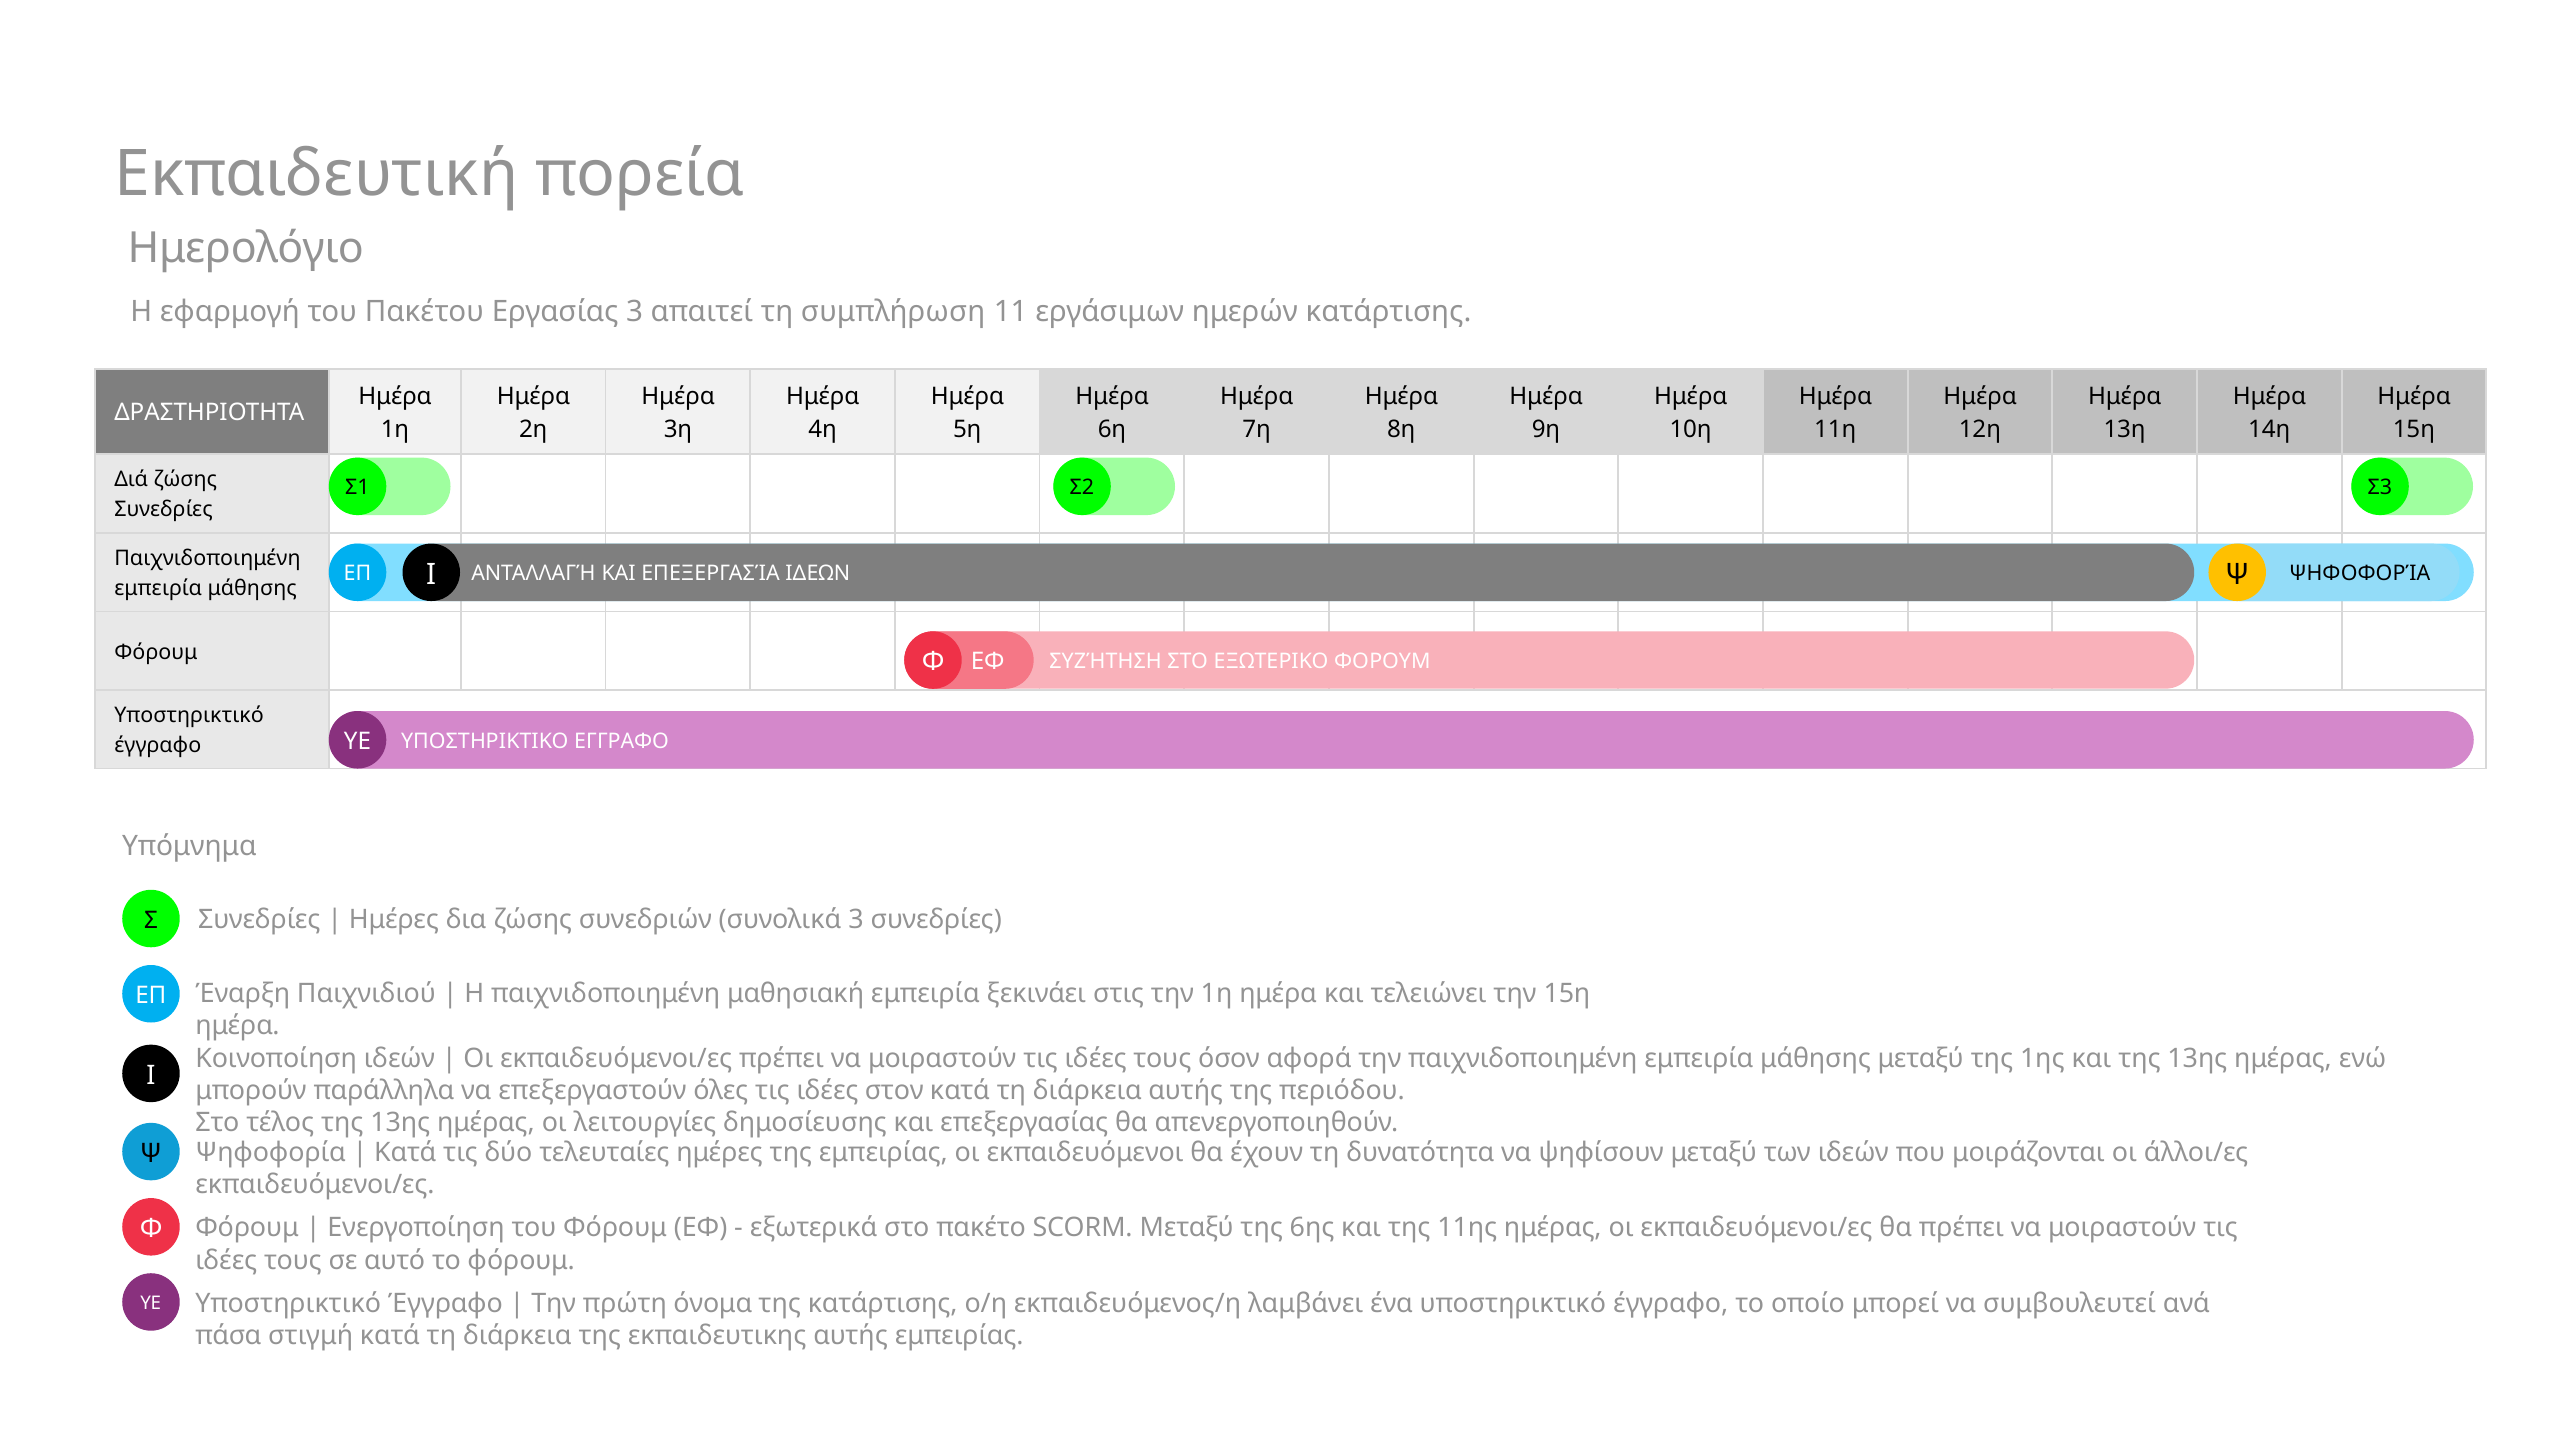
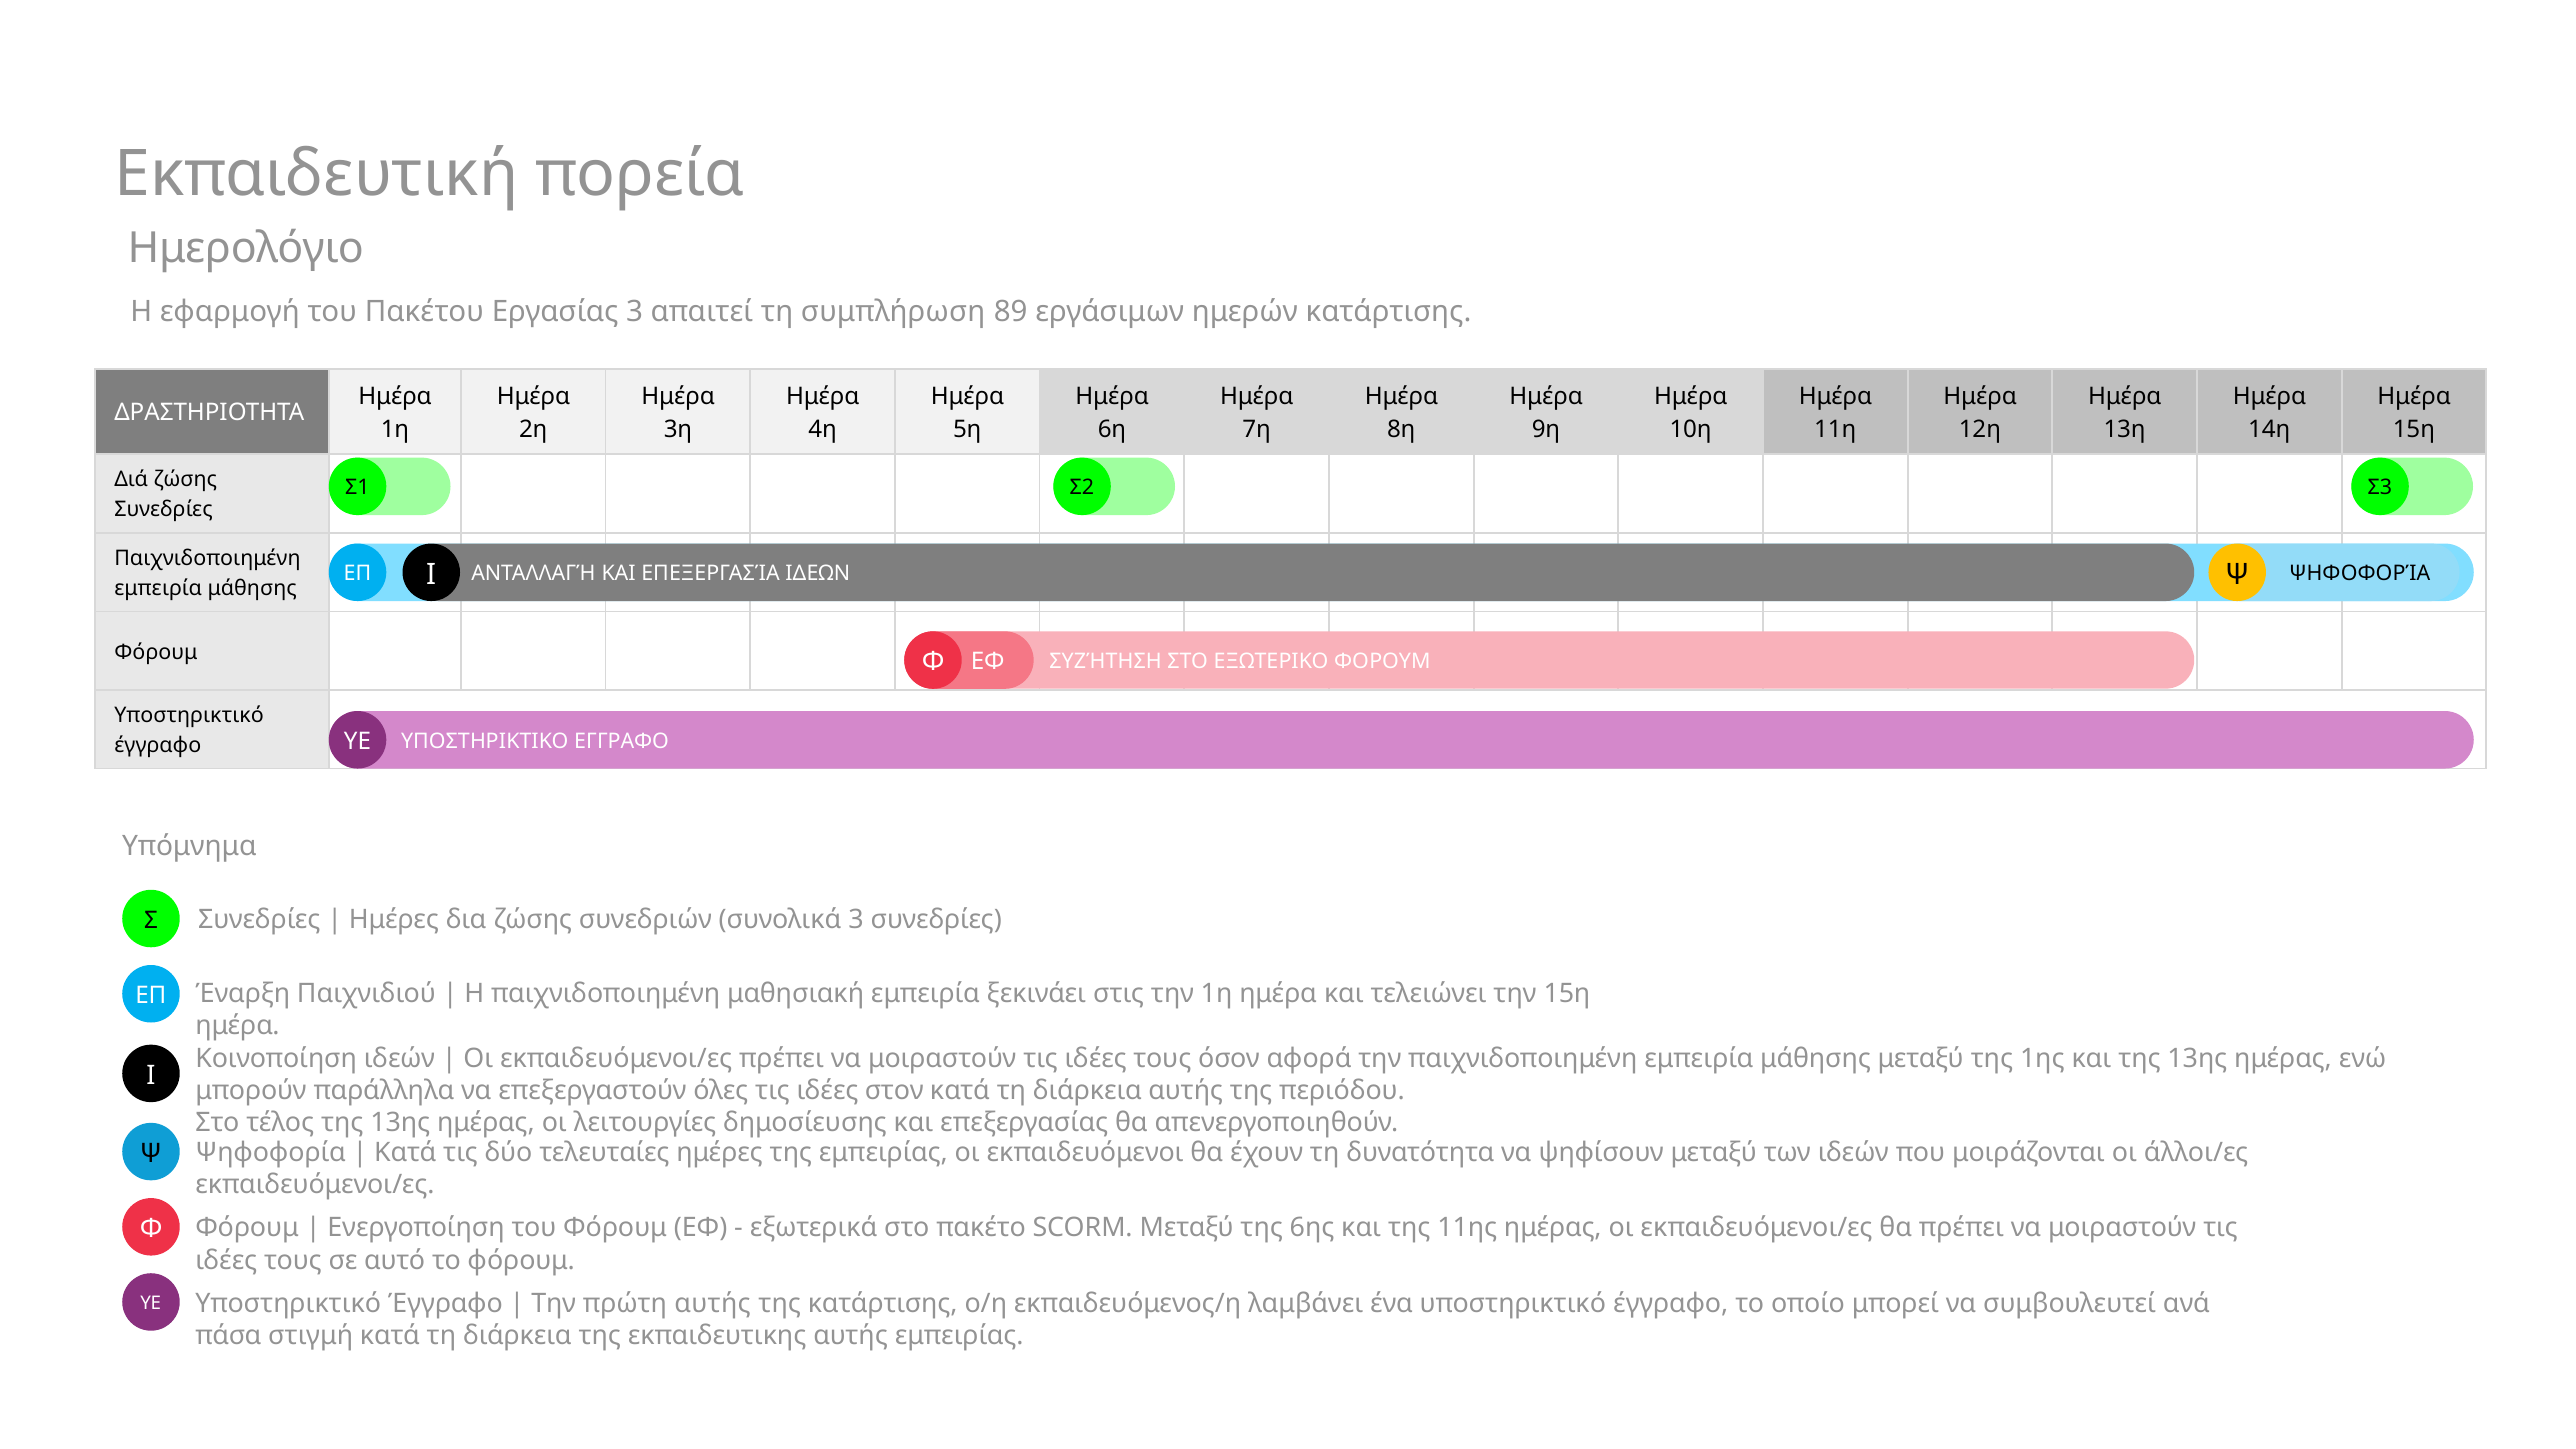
11: 11 -> 89
πρώτη όνομα: όνομα -> αυτής
